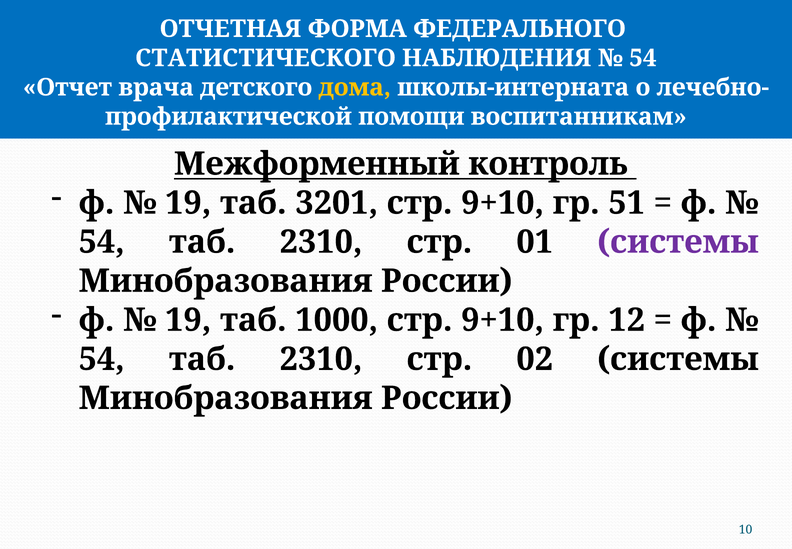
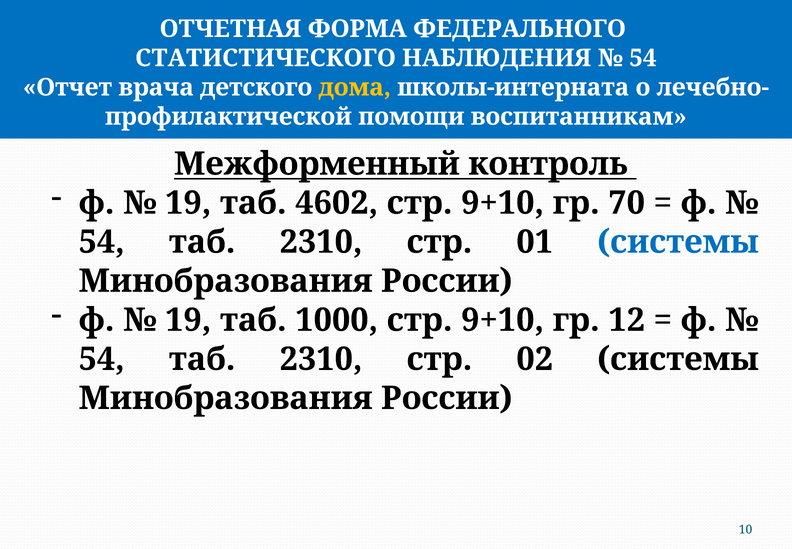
3201: 3201 -> 4602
51: 51 -> 70
системы at (678, 242) colour: purple -> blue
